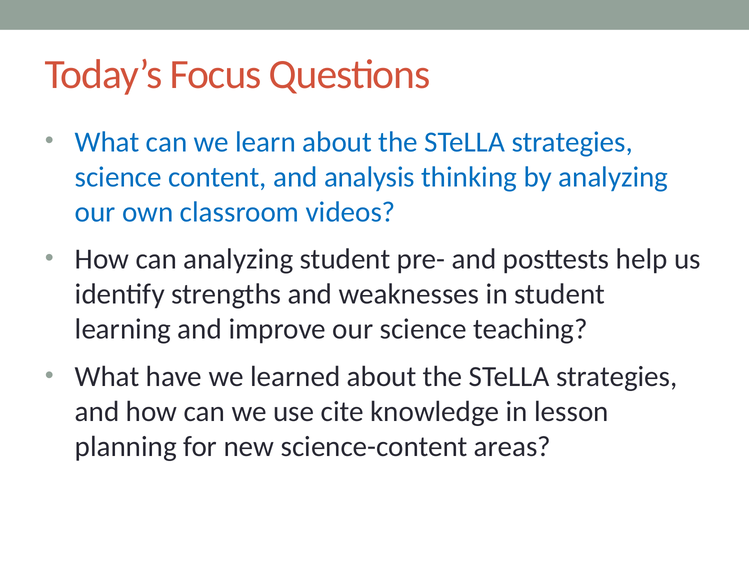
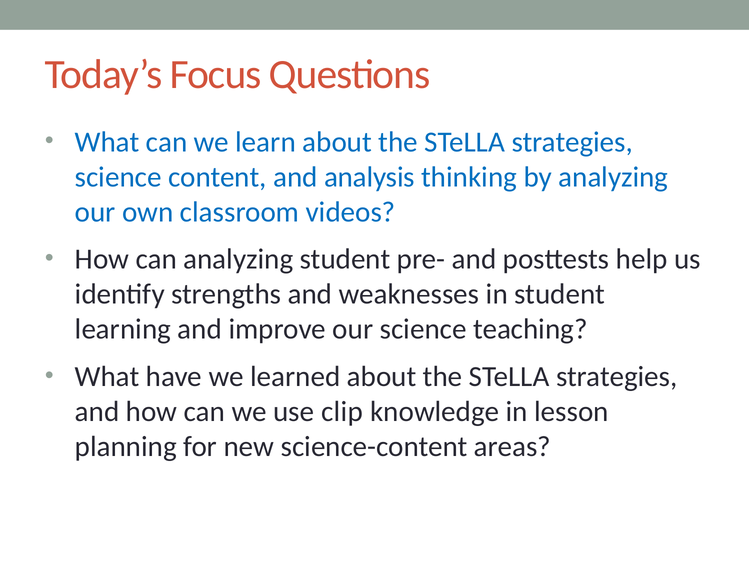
cite: cite -> clip
